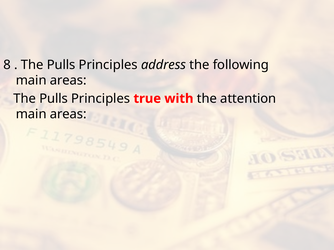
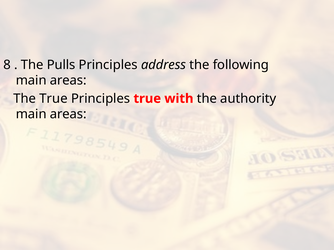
Pulls at (54, 99): Pulls -> True
attention: attention -> authority
